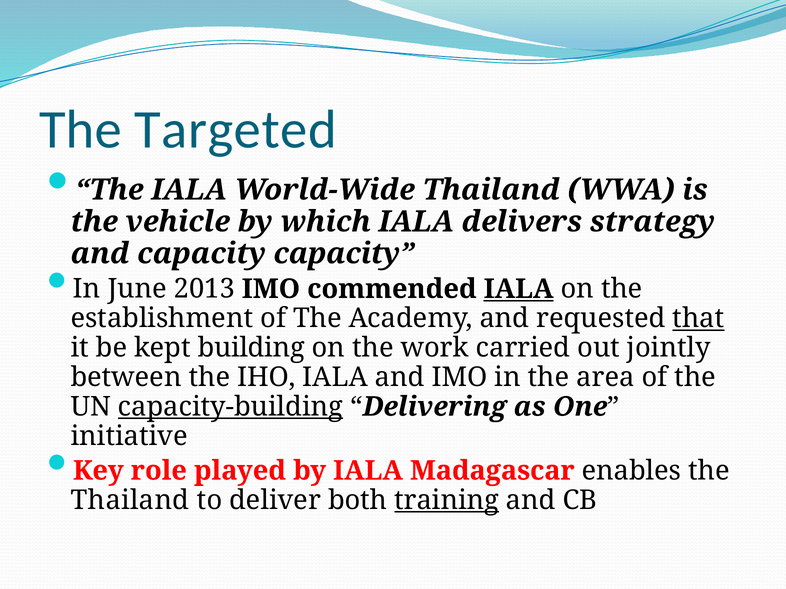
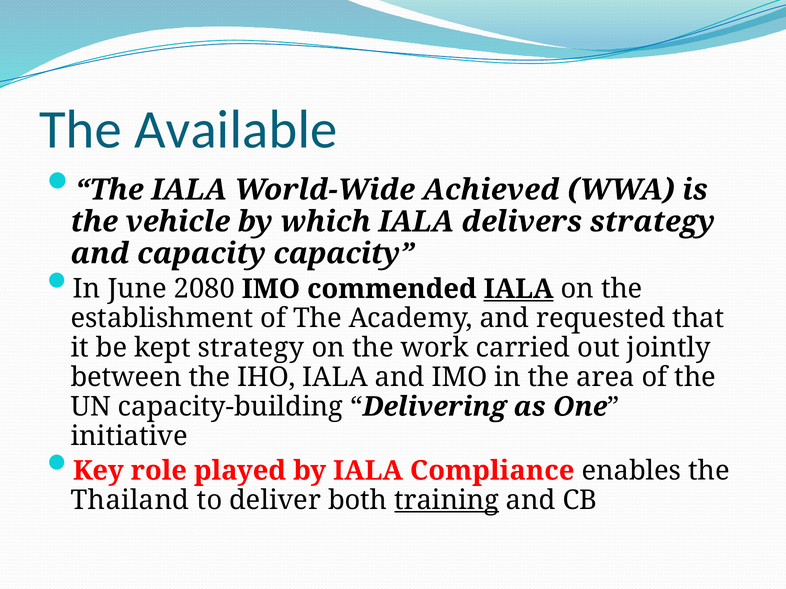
Targeted: Targeted -> Available
World-Wide Thailand: Thailand -> Achieved
2013: 2013 -> 2080
that underline: present -> none
kept building: building -> strategy
capacity-building underline: present -> none
Madagascar: Madagascar -> Compliance
